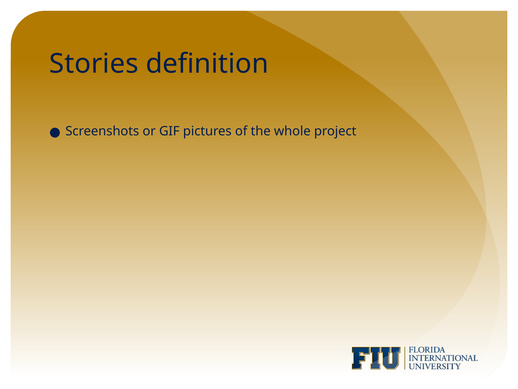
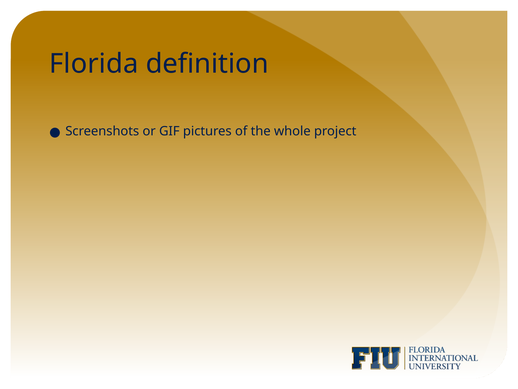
Stories: Stories -> Florida
